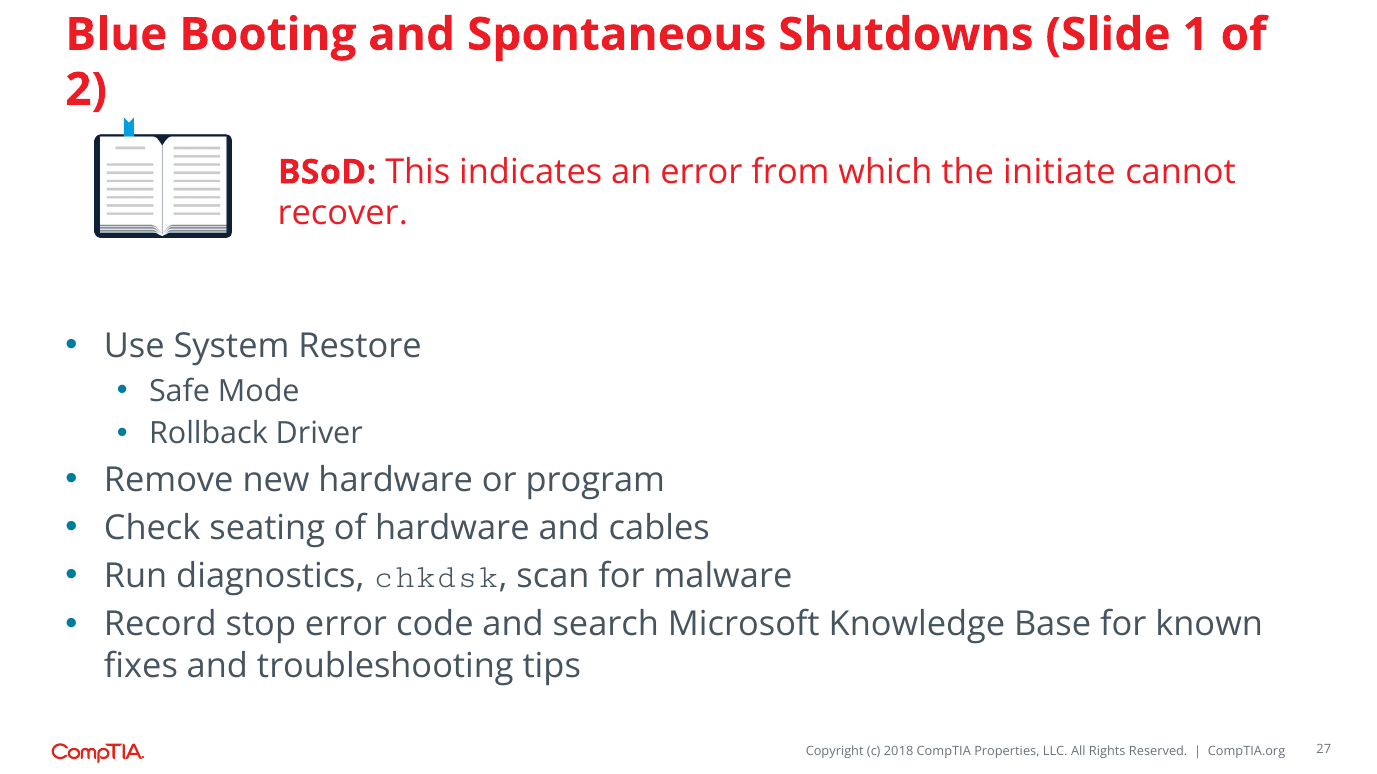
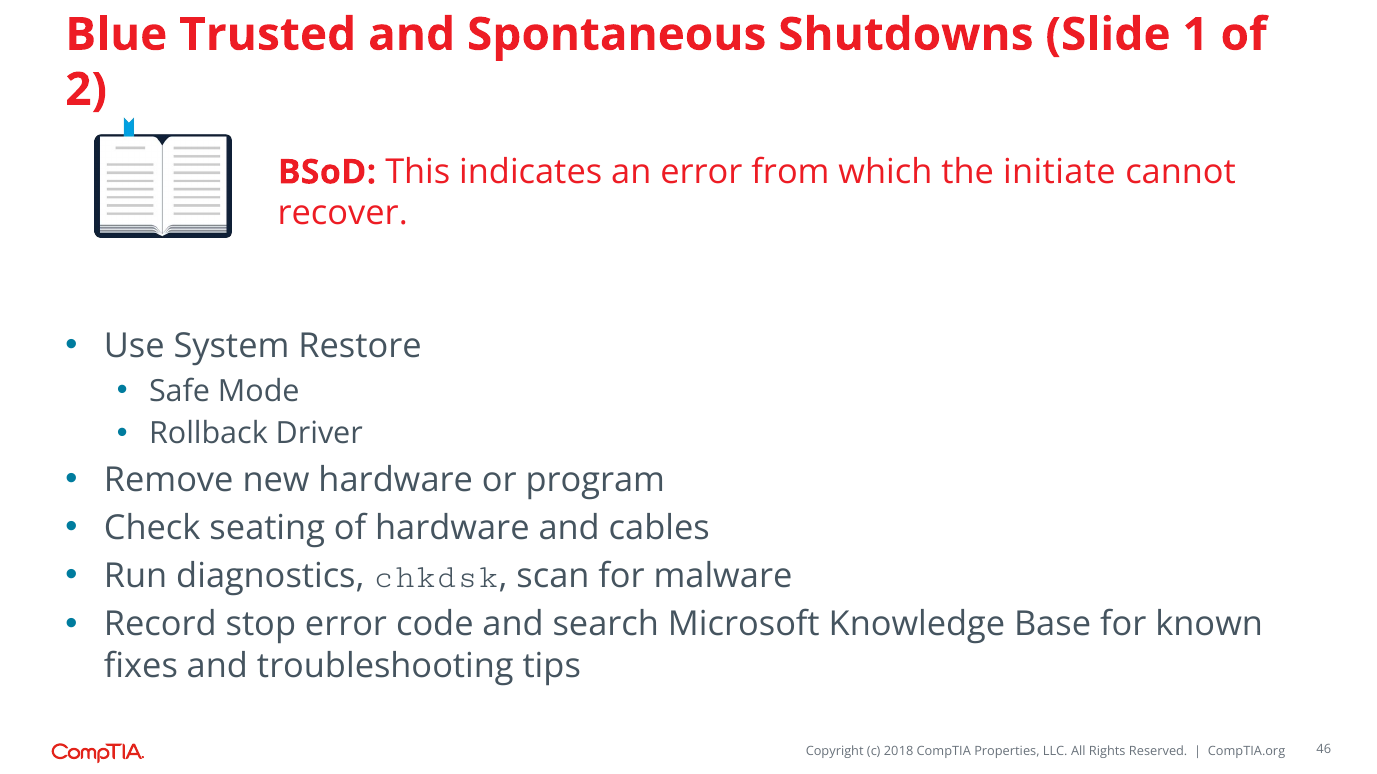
Booting: Booting -> Trusted
27: 27 -> 46
